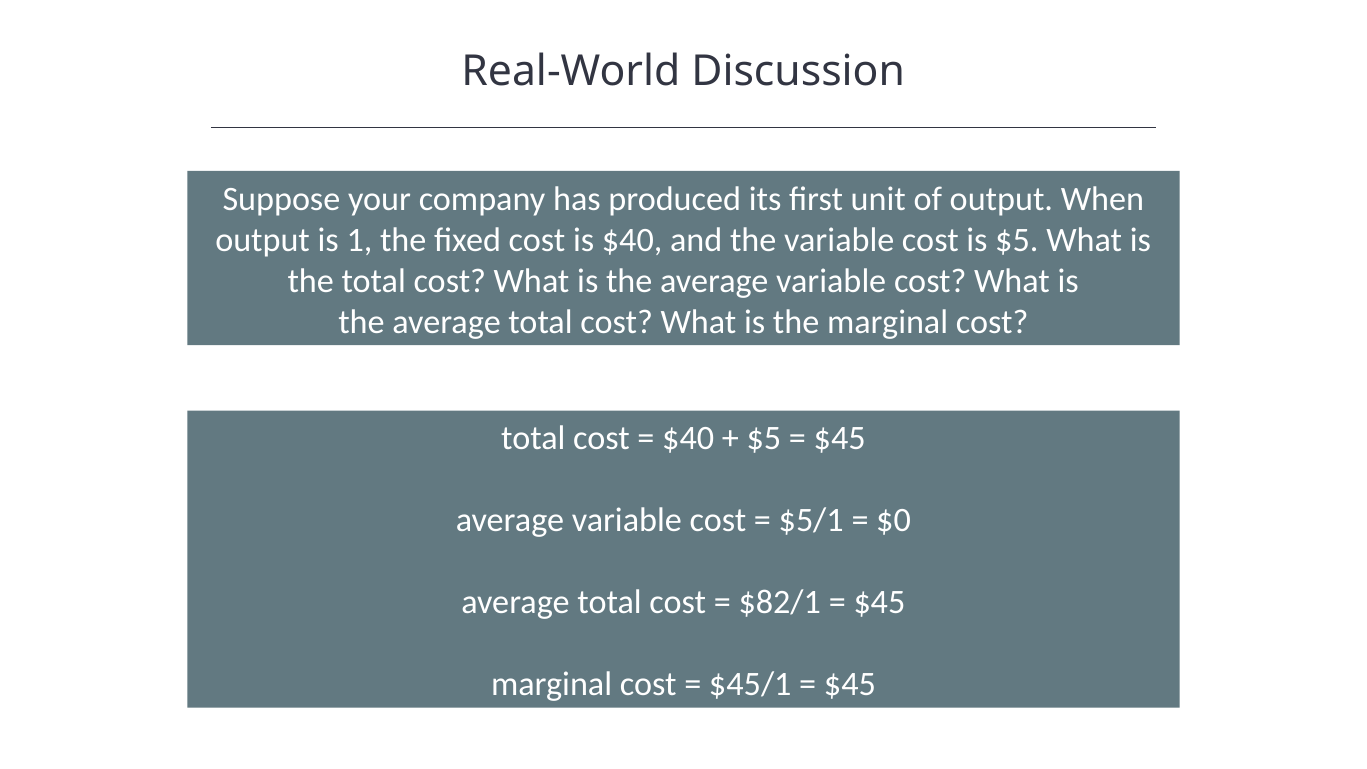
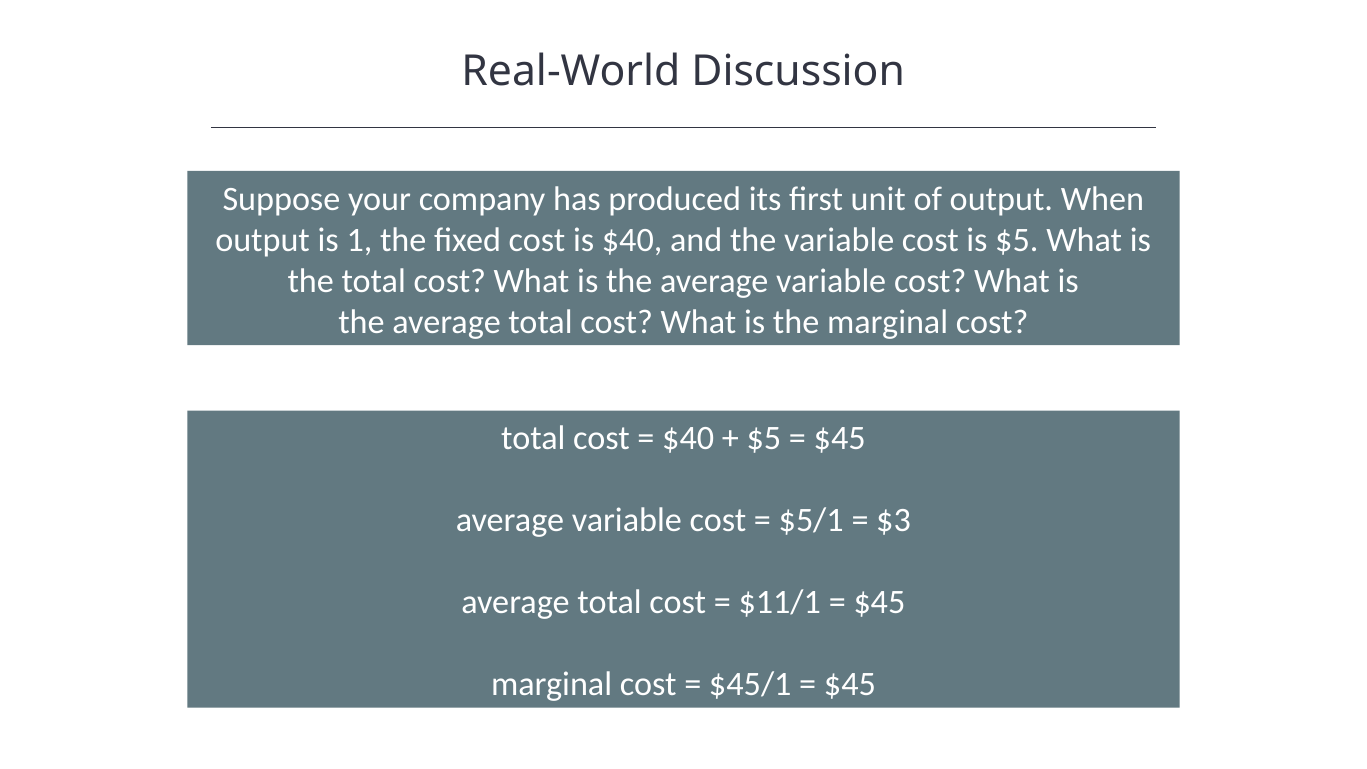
$0: $0 -> $3
$82/1: $82/1 -> $11/1
